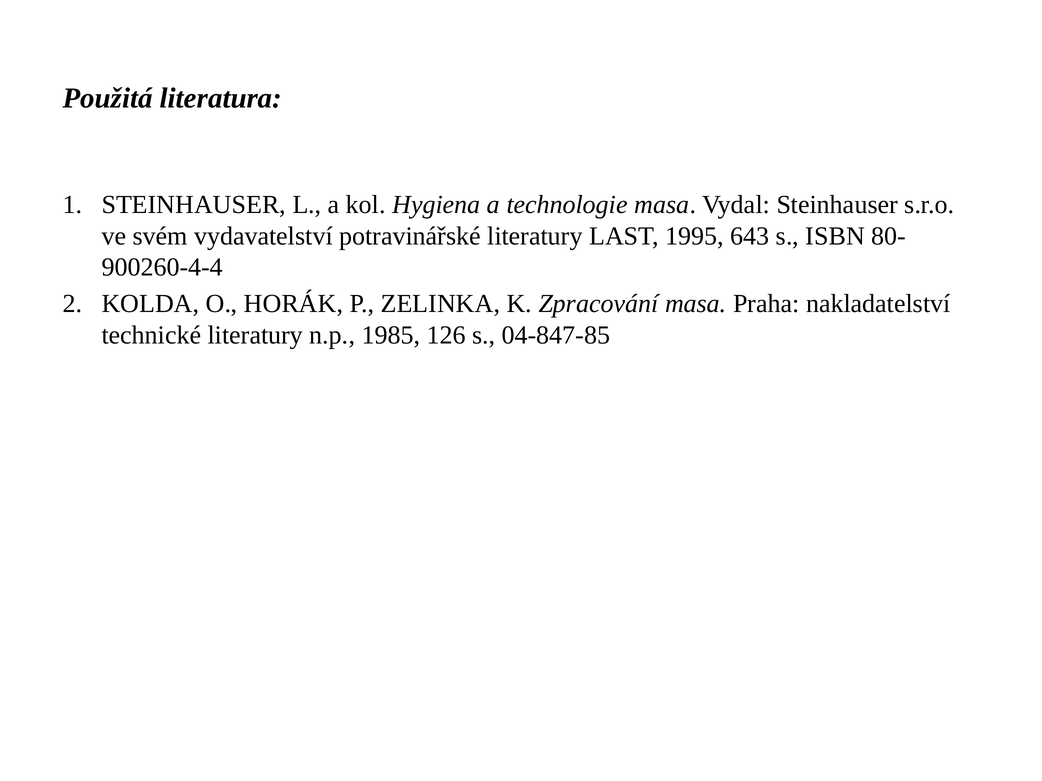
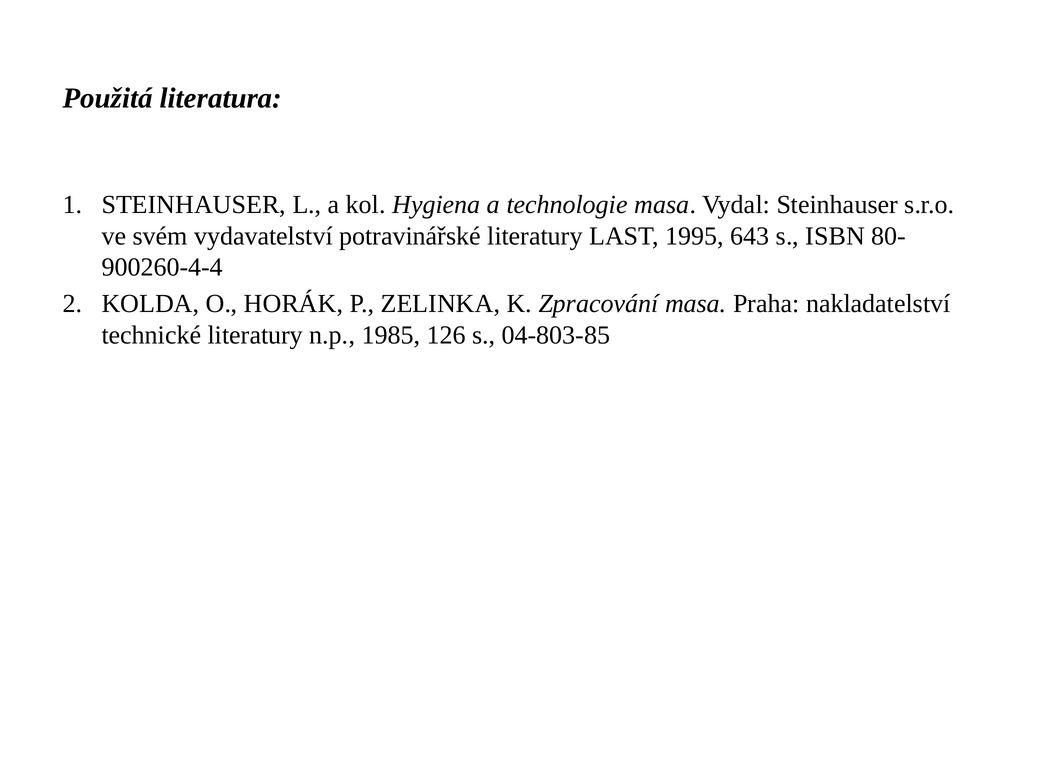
04-847-85: 04-847-85 -> 04-803-85
